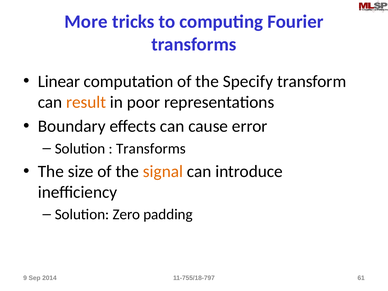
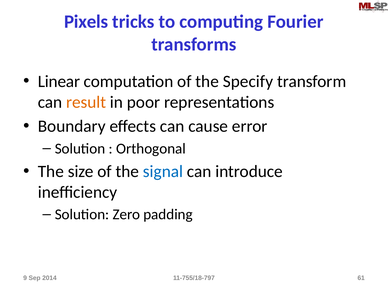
More: More -> Pixels
Transforms at (151, 149): Transforms -> Orthogonal
signal colour: orange -> blue
